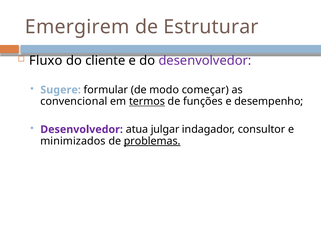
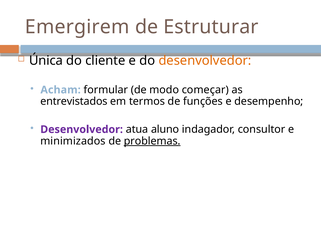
Fluxo: Fluxo -> Única
desenvolvedor at (205, 61) colour: purple -> orange
Sugere: Sugere -> Acham
convencional: convencional -> entrevistados
termos underline: present -> none
julgar: julgar -> aluno
